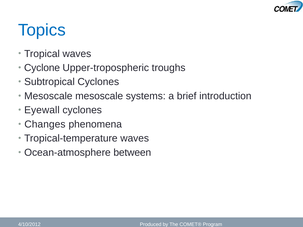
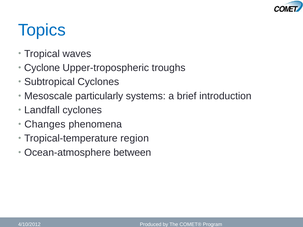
Mesoscale mesoscale: mesoscale -> particularly
Eyewall: Eyewall -> Landfall
Tropical-temperature waves: waves -> region
